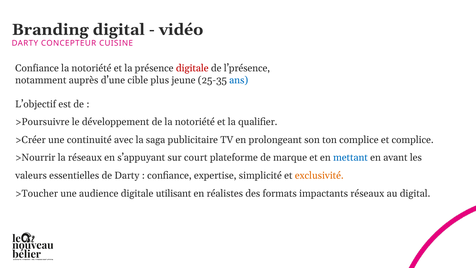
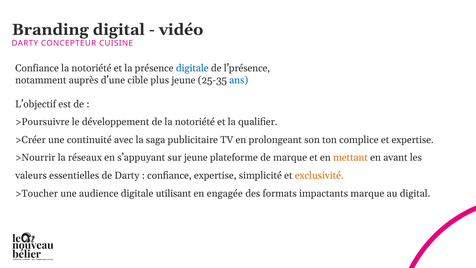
digitale at (192, 68) colour: red -> blue
et complice: complice -> expertise
sur court: court -> jeune
mettant colour: blue -> orange
réalistes: réalistes -> engagée
impactants réseaux: réseaux -> marque
